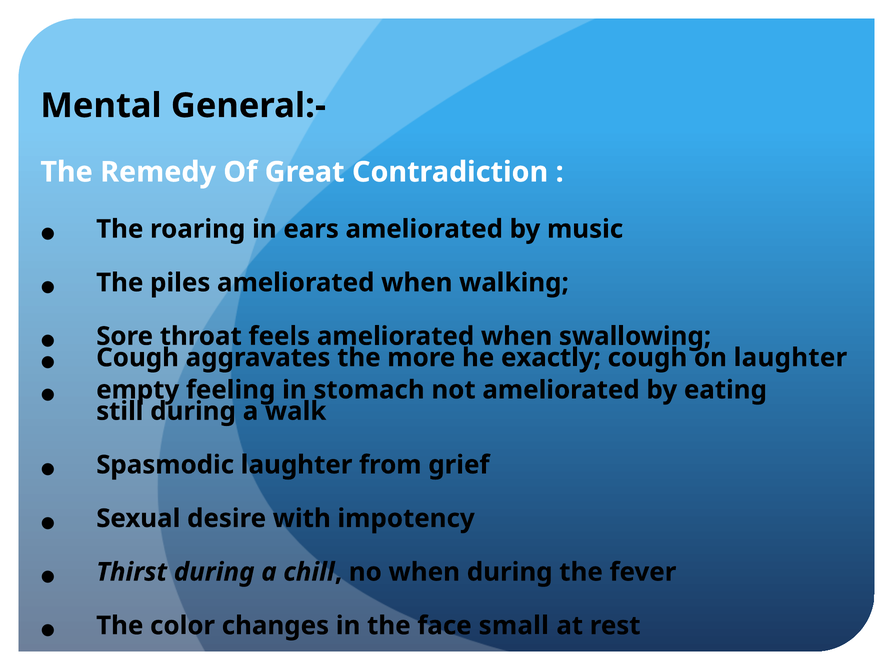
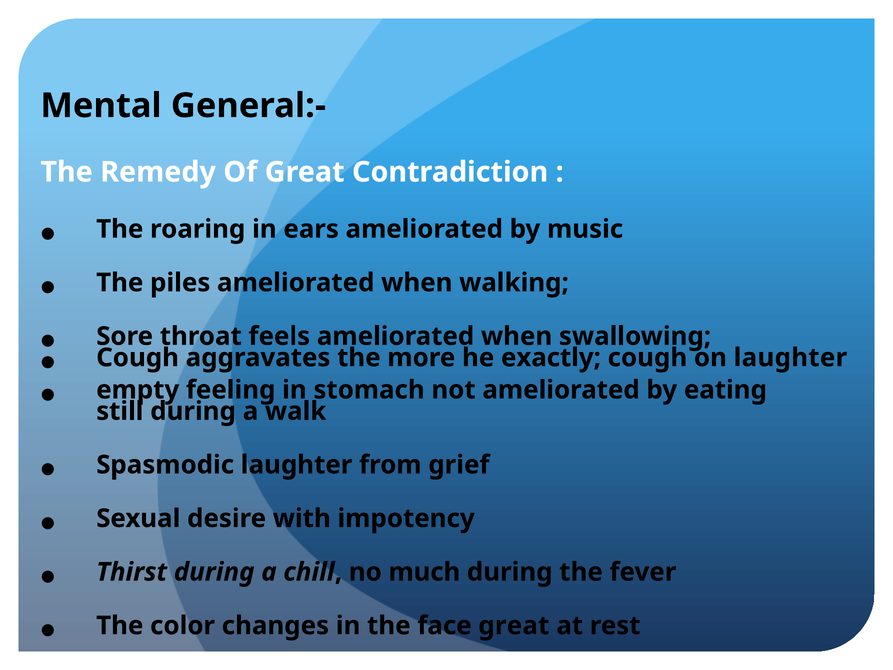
no when: when -> much
face small: small -> great
